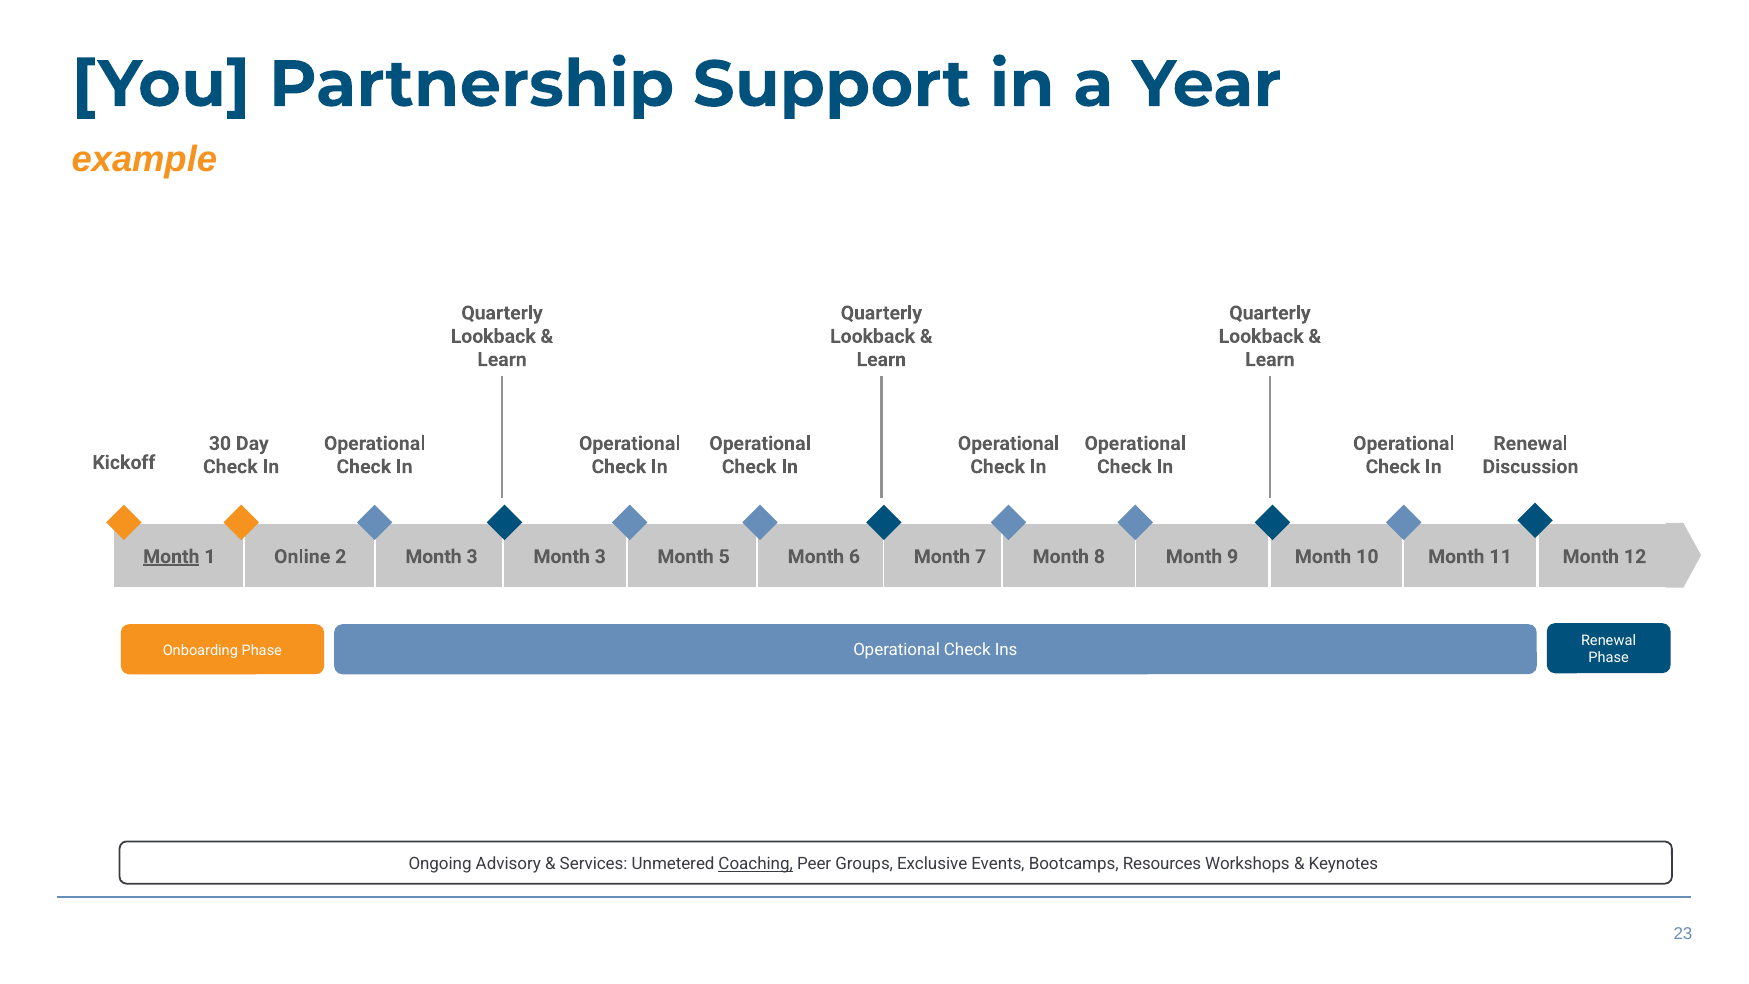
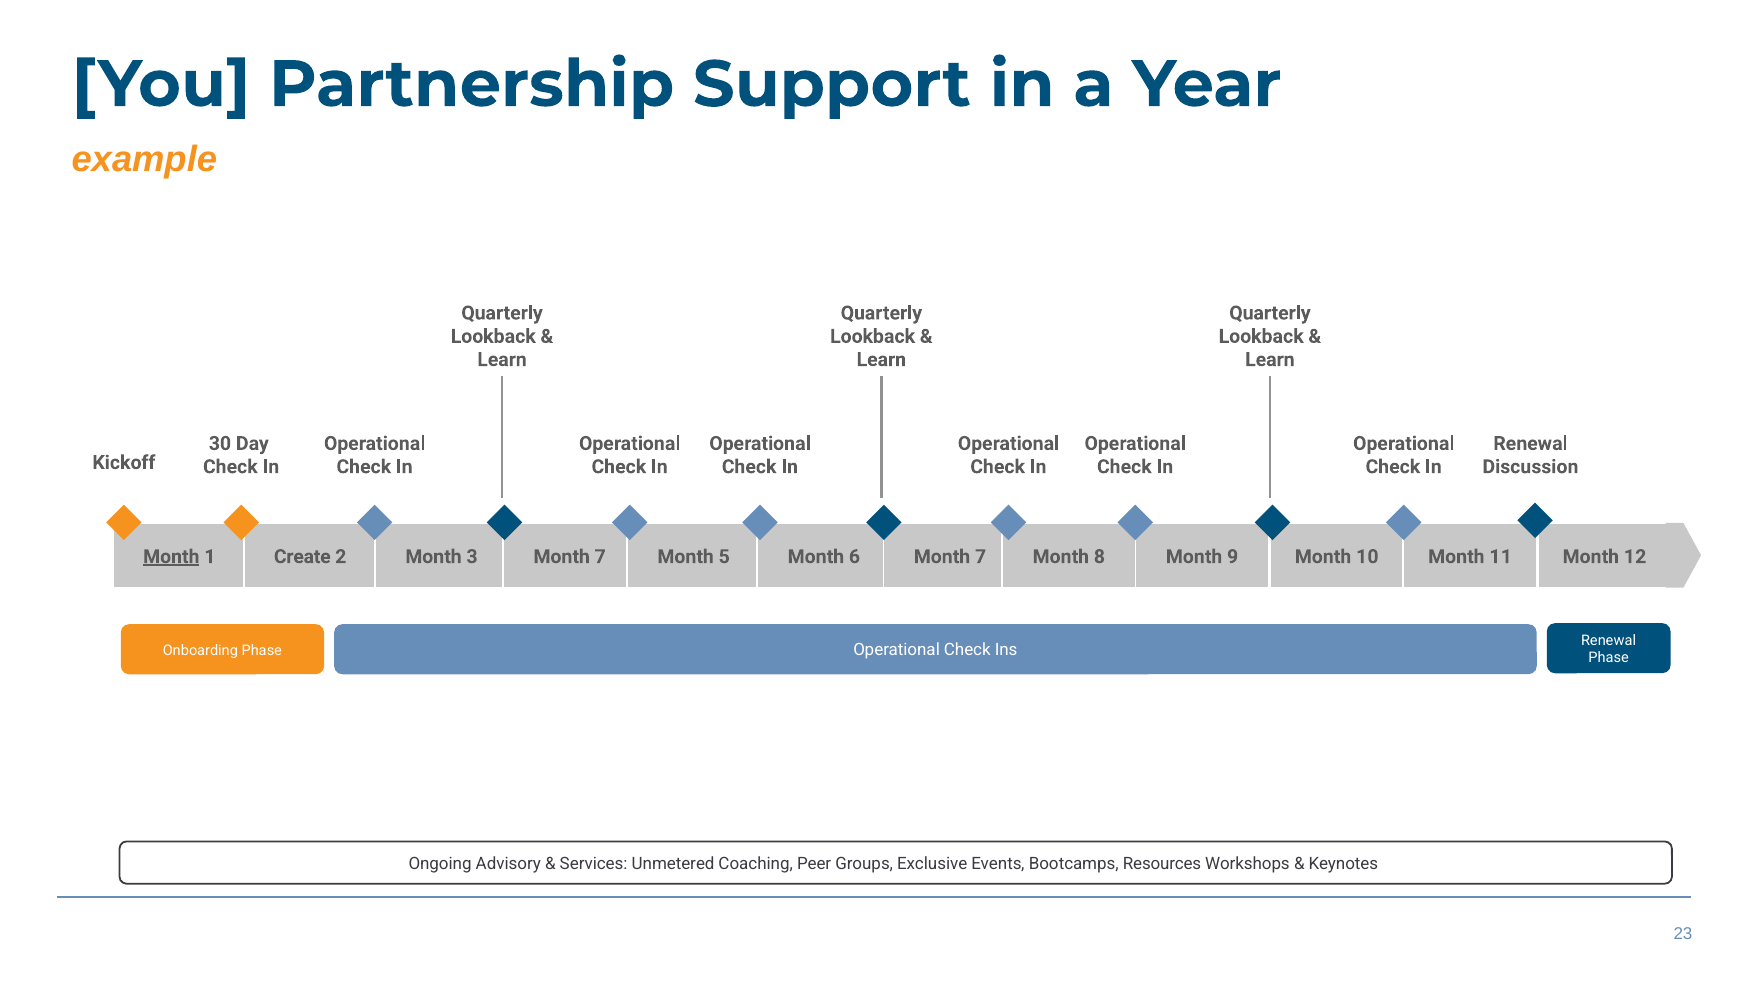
Online: Online -> Create
3 Month 3: 3 -> 7
Coaching underline: present -> none
